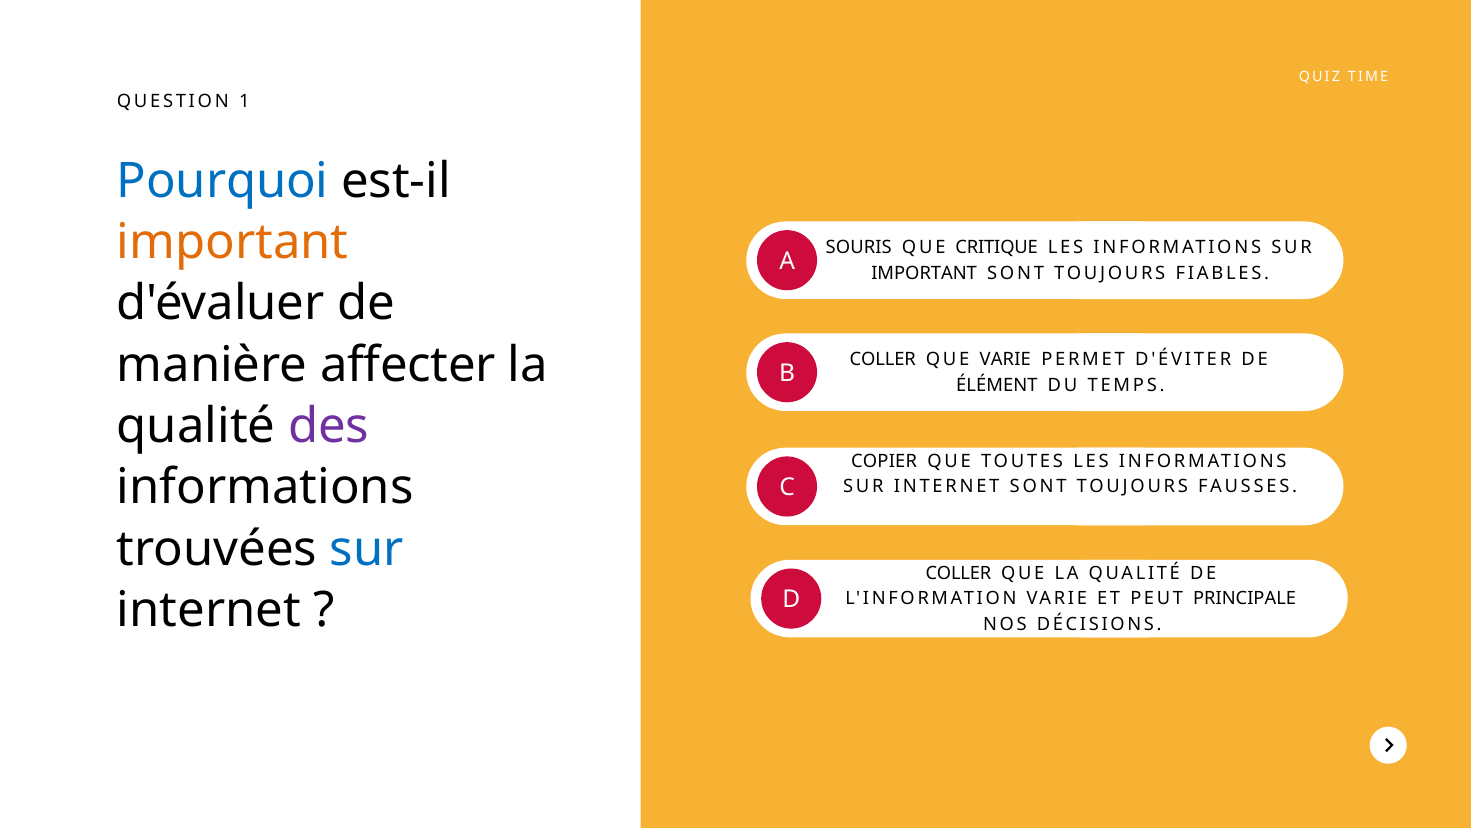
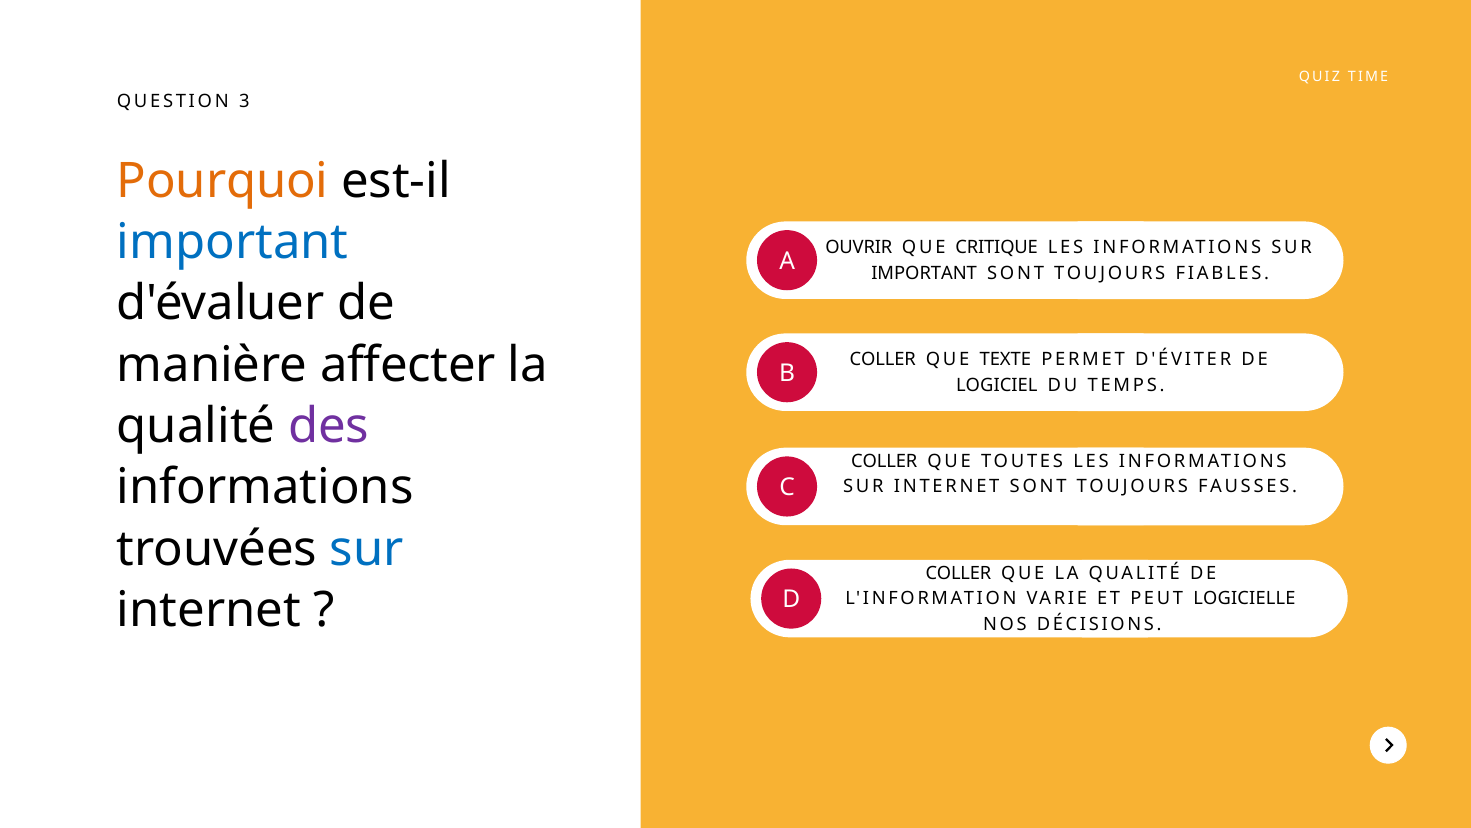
1: 1 -> 3
Pourquoi colour: blue -> orange
important at (233, 242) colour: orange -> blue
SOURIS: SOURIS -> OUVRIR
QUE VARIE: VARIE -> TEXTE
ÉLÉMENT: ÉLÉMENT -> LOGICIEL
COPIER at (884, 461): COPIER -> COLLER
PRINCIPALE: PRINCIPALE -> LOGICIELLE
